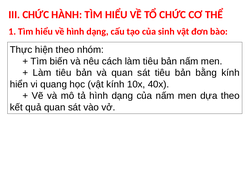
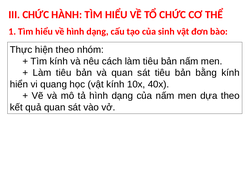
Tìm biến: biến -> kính
